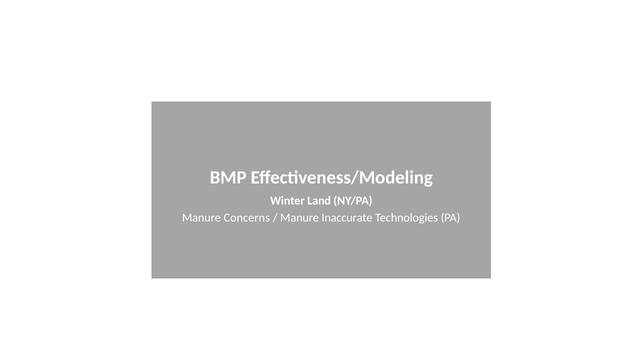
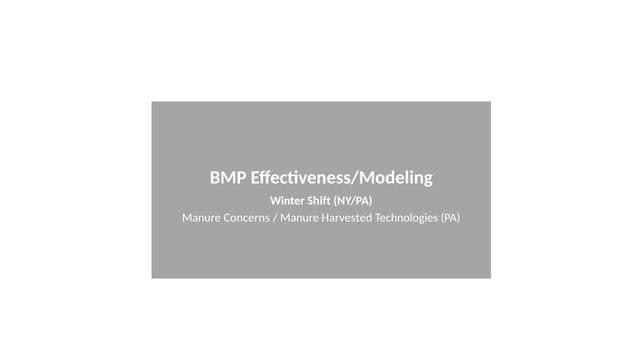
Land: Land -> Shift
Inaccurate: Inaccurate -> Harvested
